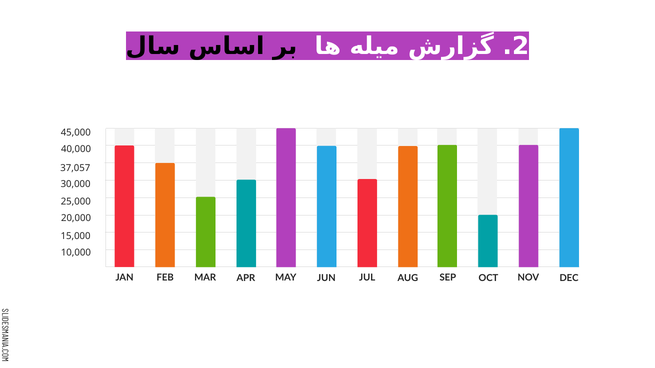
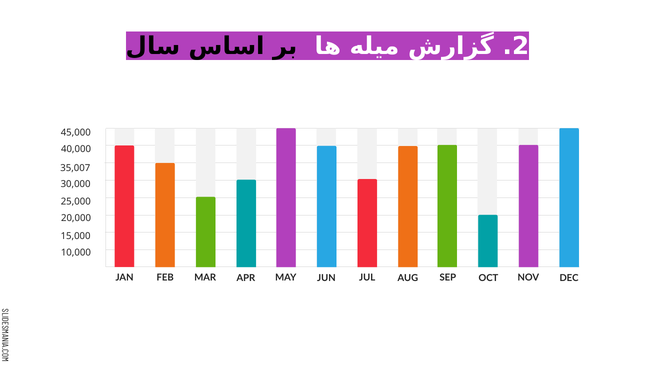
37,057: 37,057 -> 35,007
